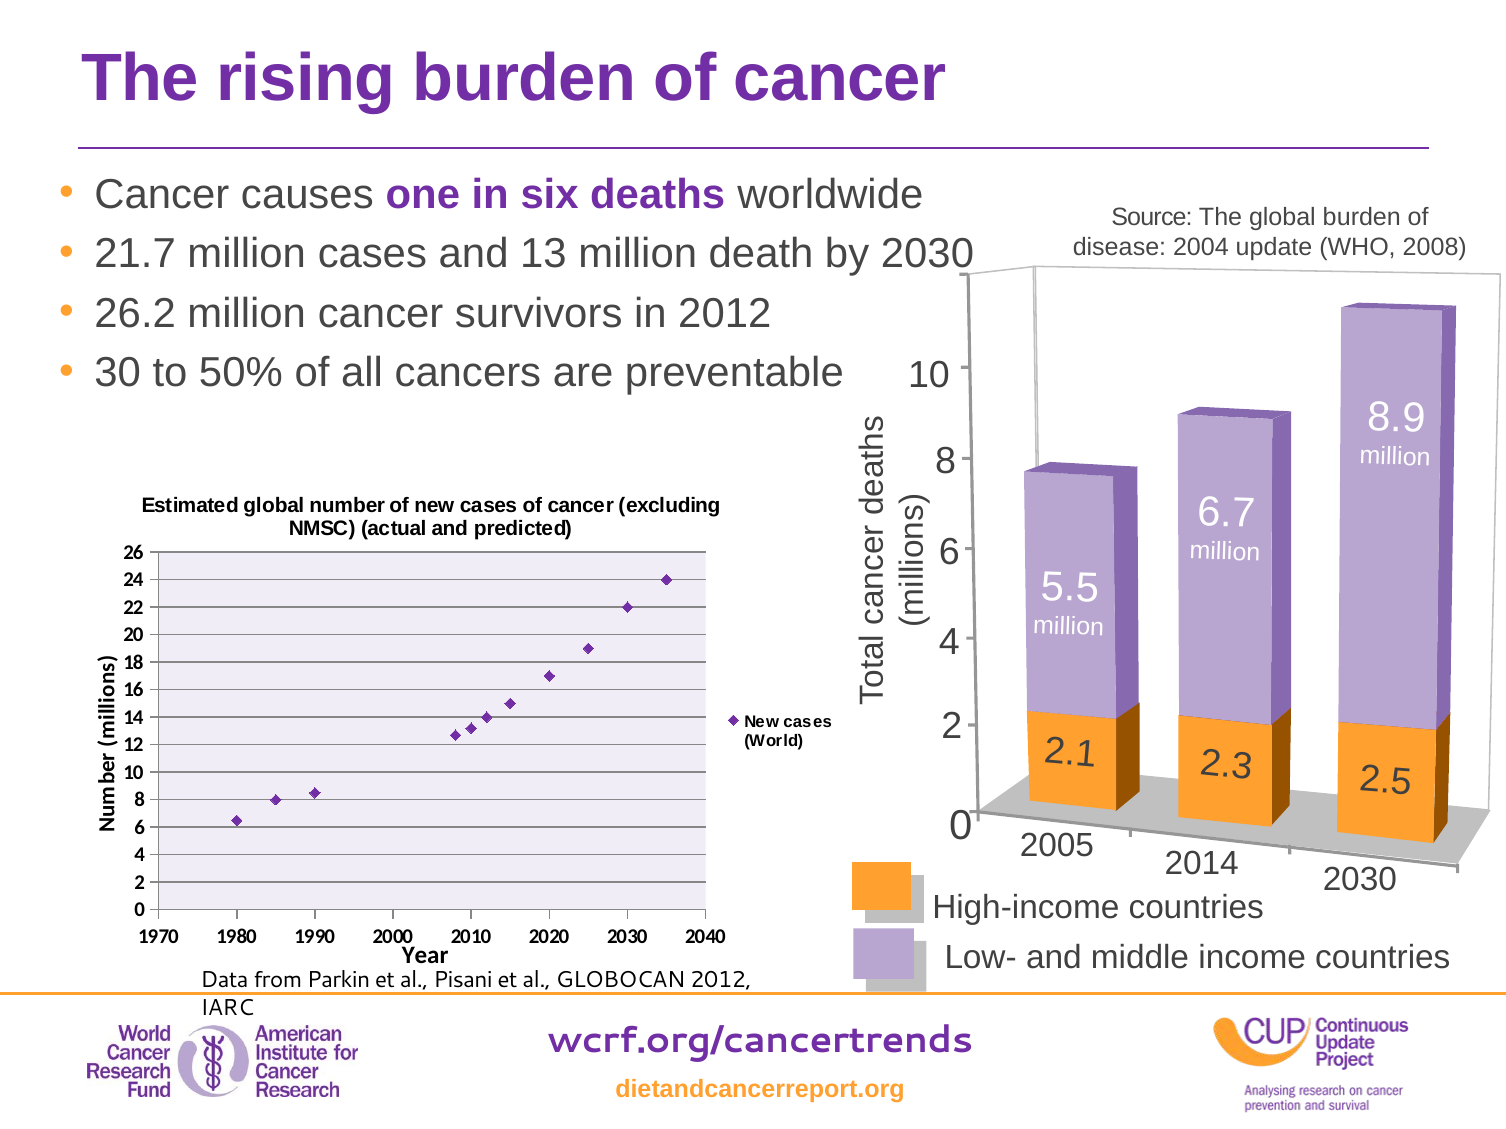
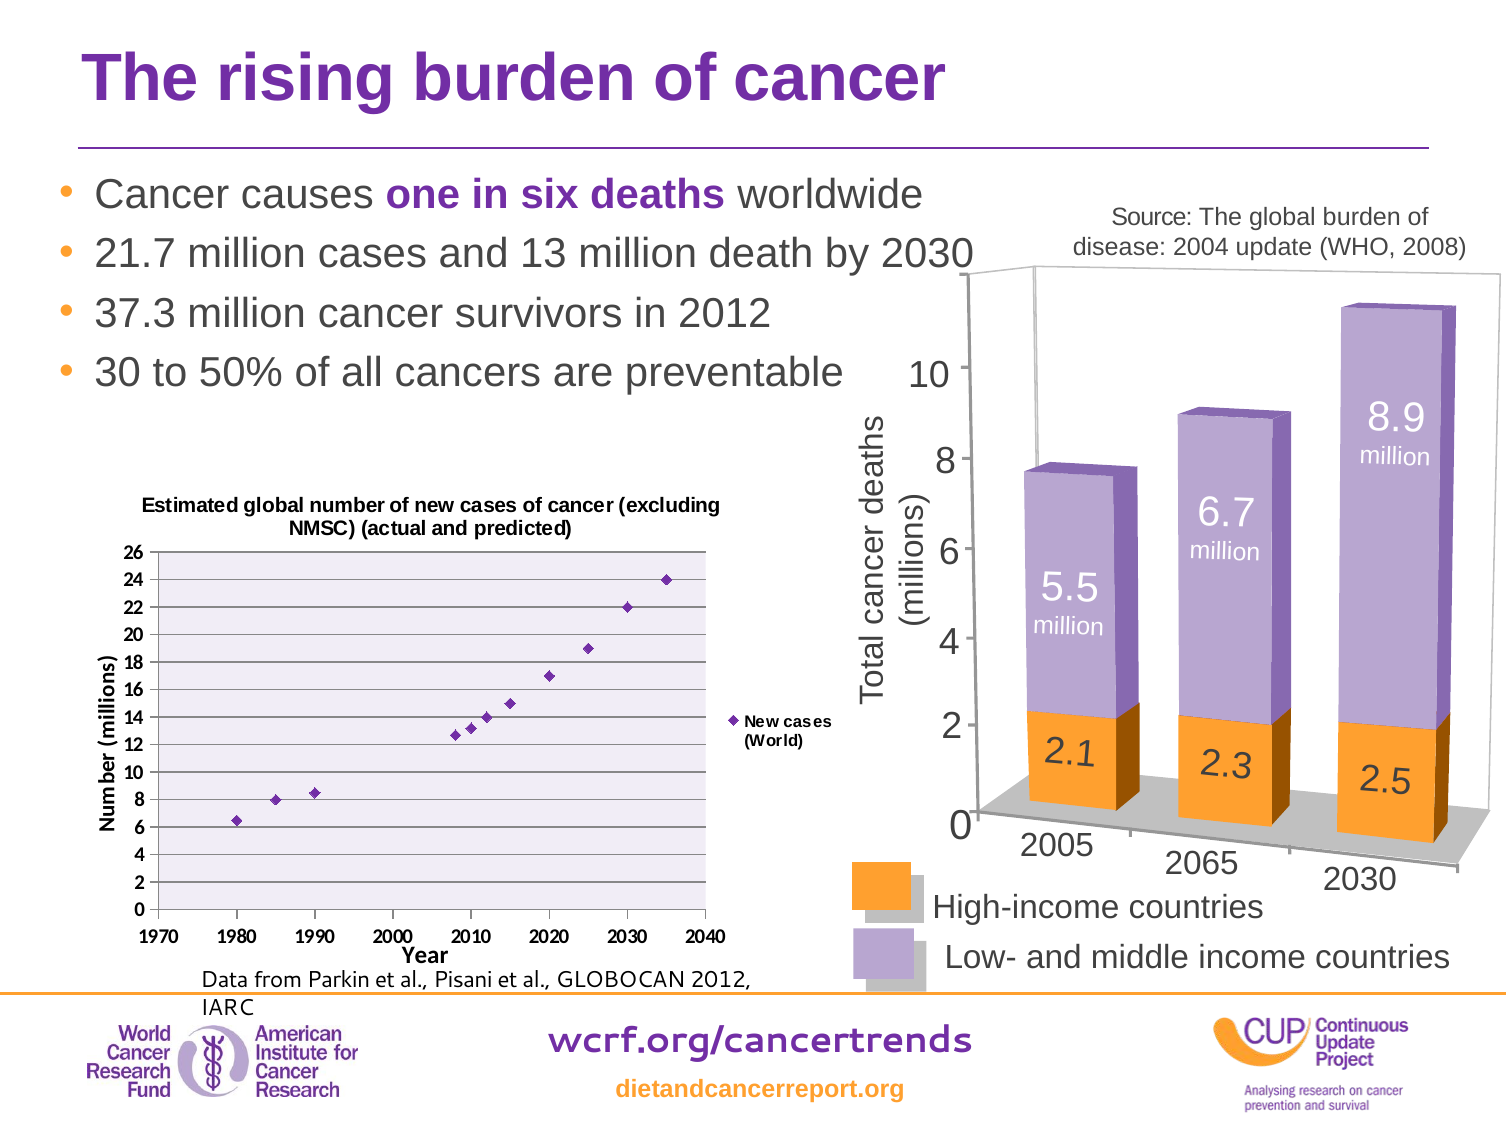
26.2: 26.2 -> 37.3
2014: 2014 -> 2065
